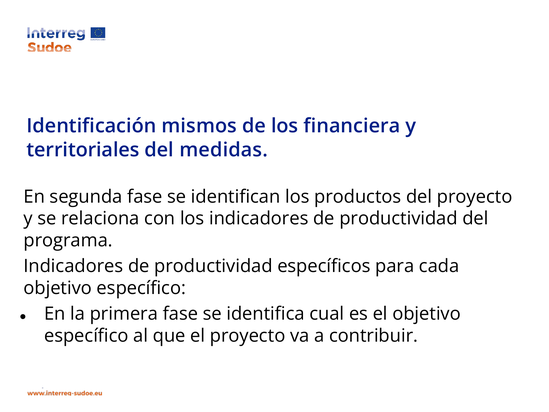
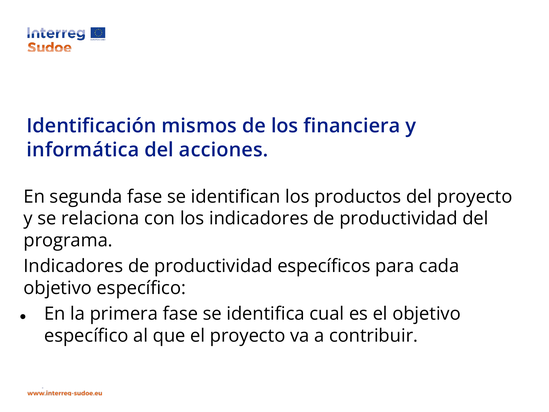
territoriales: territoriales -> informática
medidas: medidas -> acciones
